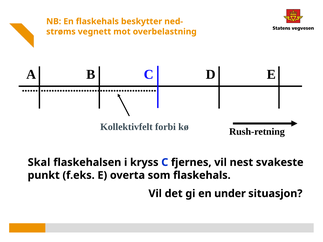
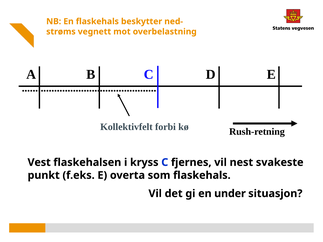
Skal: Skal -> Vest
